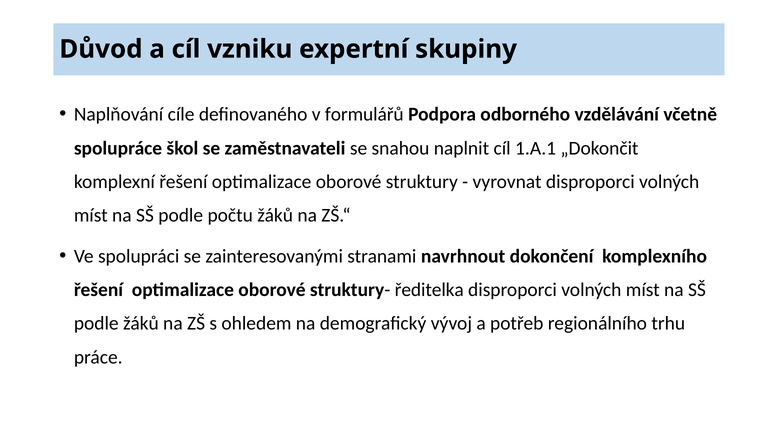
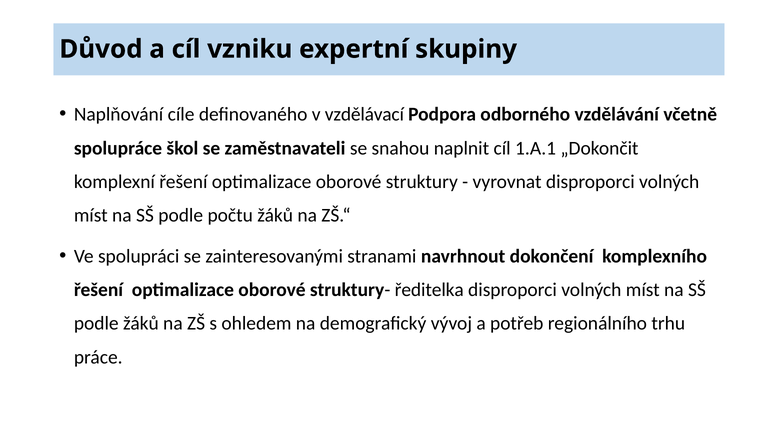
formulářů: formulářů -> vzdělávací
